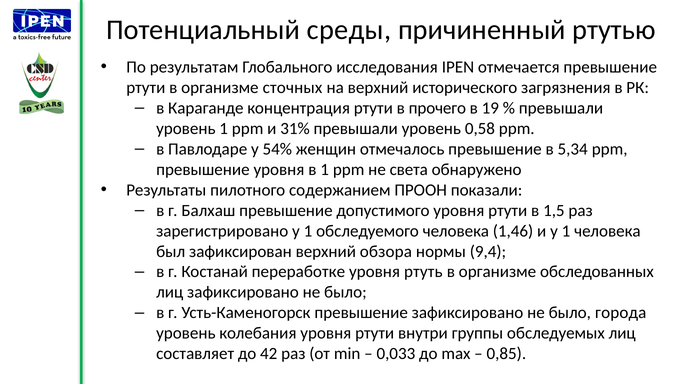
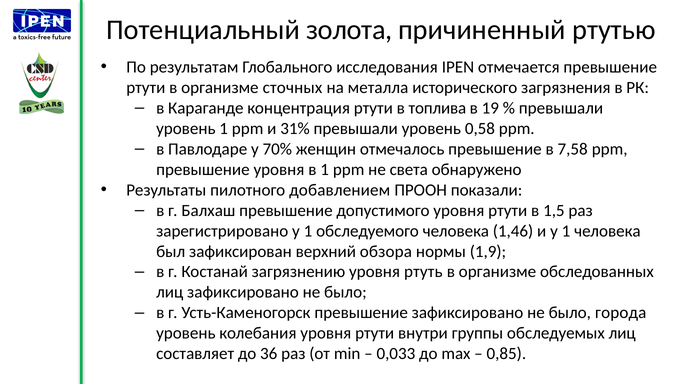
среды: среды -> золота
на верхний: верхний -> металла
прочего: прочего -> топлива
54%: 54% -> 70%
5,34: 5,34 -> 7,58
содержанием: содержанием -> добавлением
9,4: 9,4 -> 1,9
переработке: переработке -> загрязнению
42: 42 -> 36
